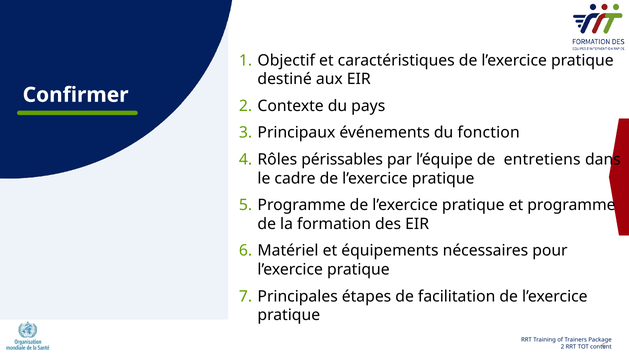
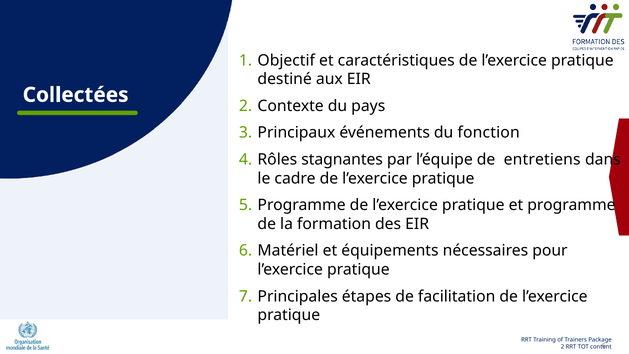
Confirmer: Confirmer -> Collectées
périssables: périssables -> stagnantes
